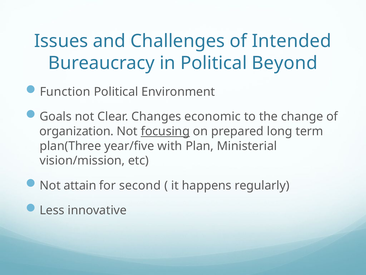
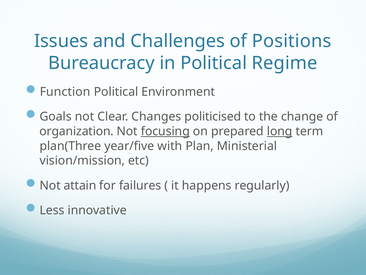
Intended: Intended -> Positions
Beyond: Beyond -> Regime
economic: economic -> politicised
long underline: none -> present
second: second -> failures
